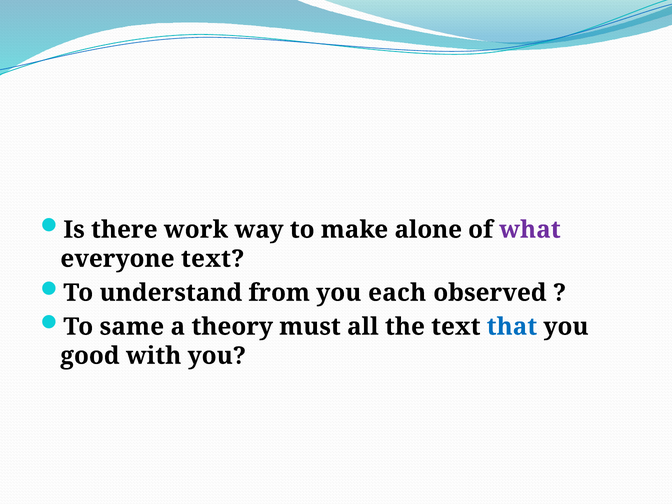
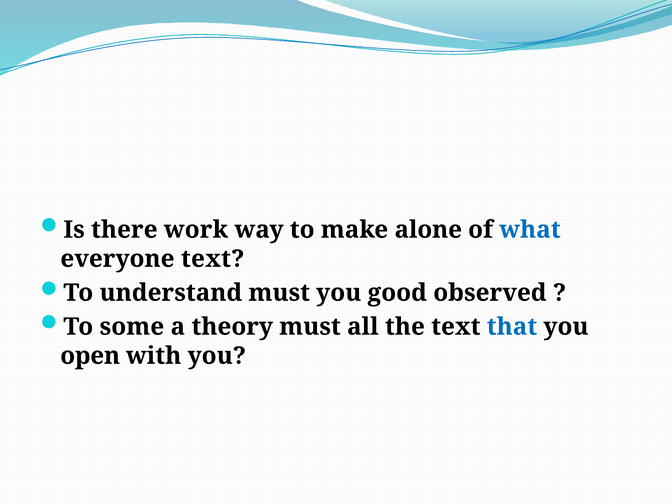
what colour: purple -> blue
understand from: from -> must
each: each -> good
same: same -> some
good: good -> open
